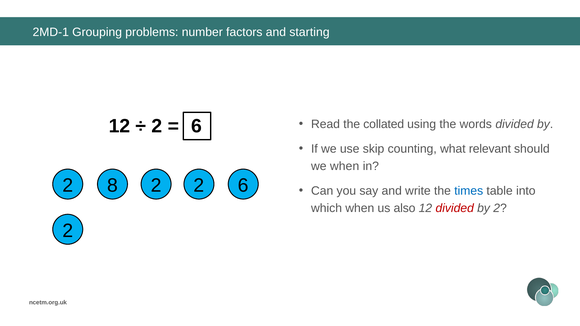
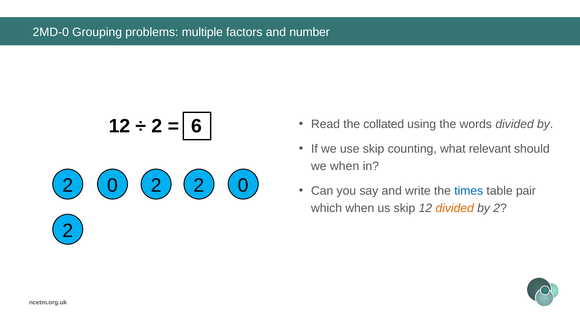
2MD-1: 2MD-1 -> 2MD-0
number: number -> multiple
starting: starting -> number
8 at (113, 186): 8 -> 0
2 2 6: 6 -> 0
into: into -> pair
us also: also -> skip
divided at (455, 208) colour: red -> orange
